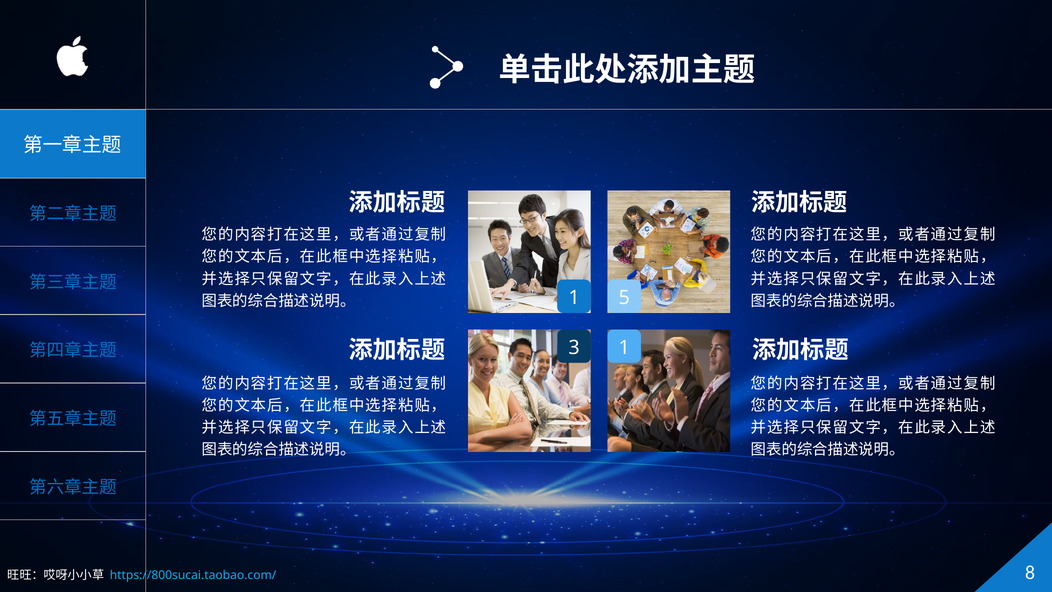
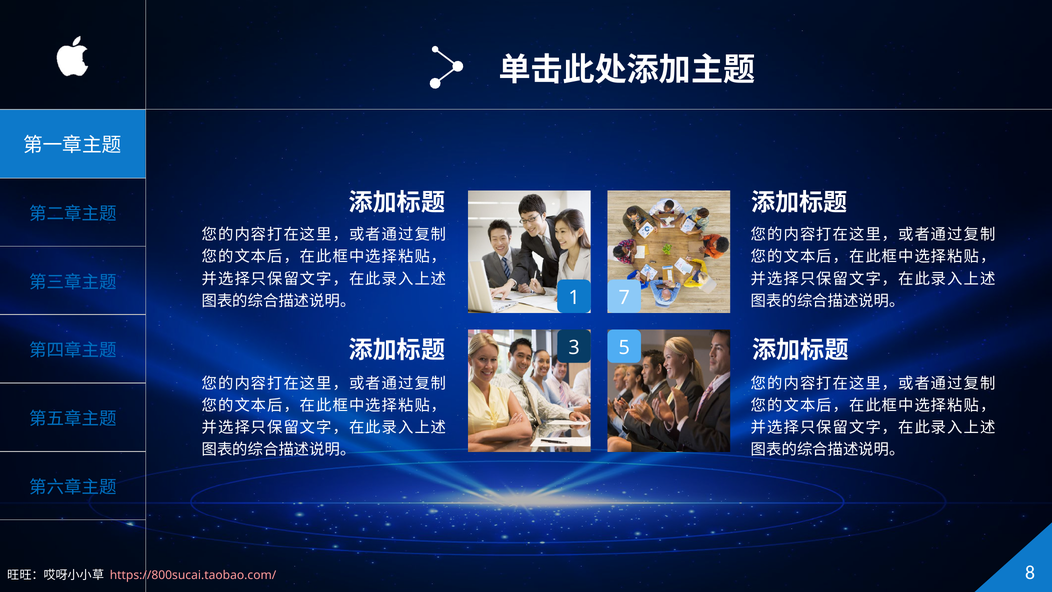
5: 5 -> 7
3 1: 1 -> 5
https://800sucai.taobao.com/ colour: light blue -> pink
